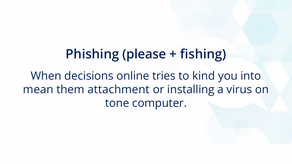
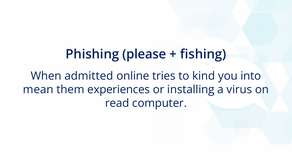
decisions: decisions -> admitted
attachment: attachment -> experiences
tone: tone -> read
